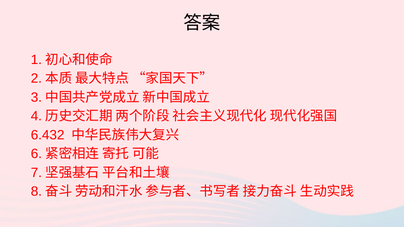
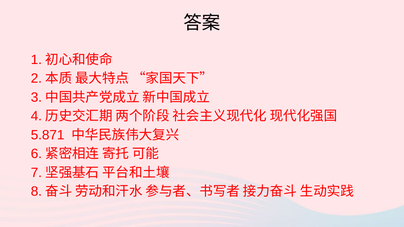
6.432: 6.432 -> 5.871
